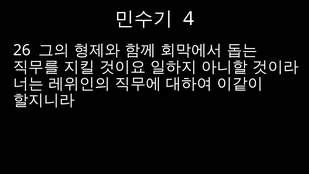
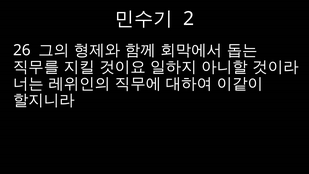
4: 4 -> 2
